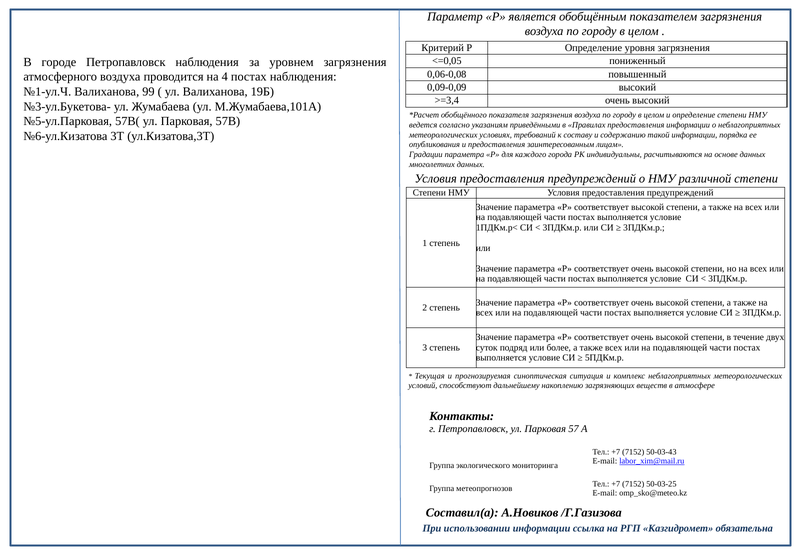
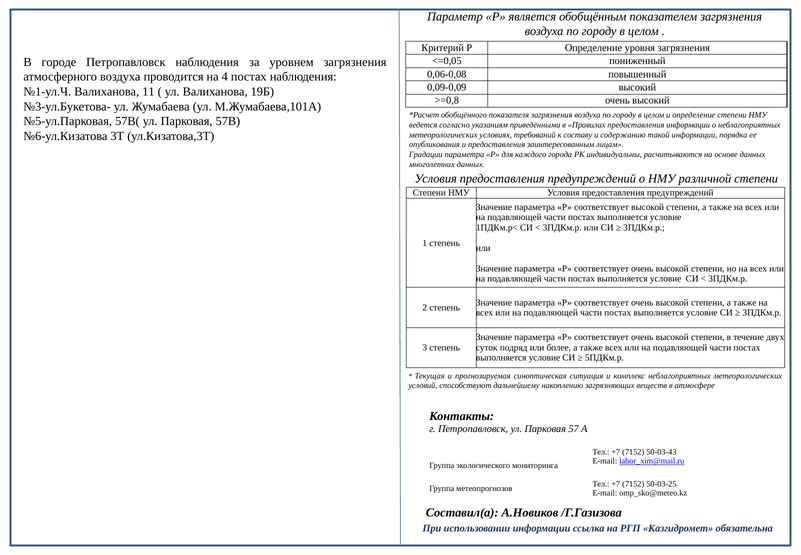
99: 99 -> 11
>=3,4: >=3,4 -> >=0,8
